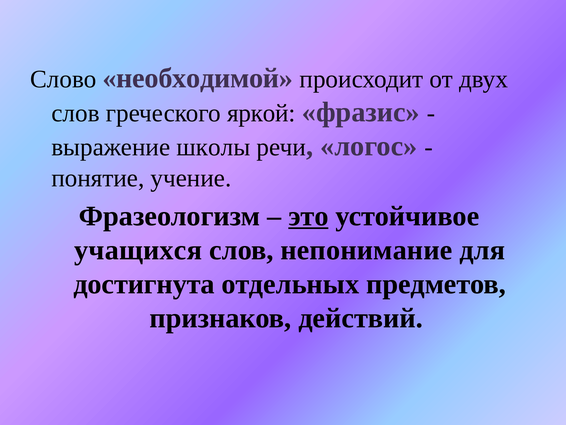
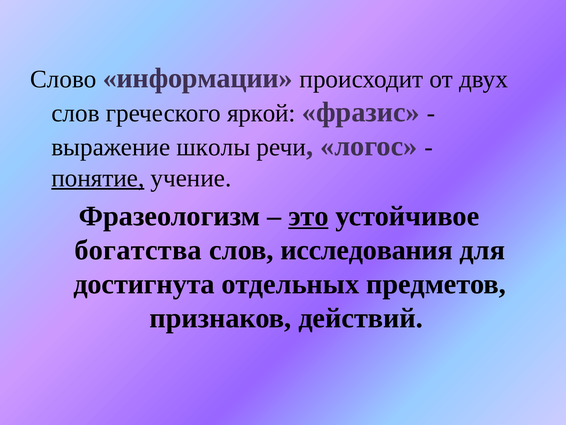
необходимой: необходимой -> информации
понятие underline: none -> present
учащихся: учащихся -> богатства
непонимание: непонимание -> исследования
